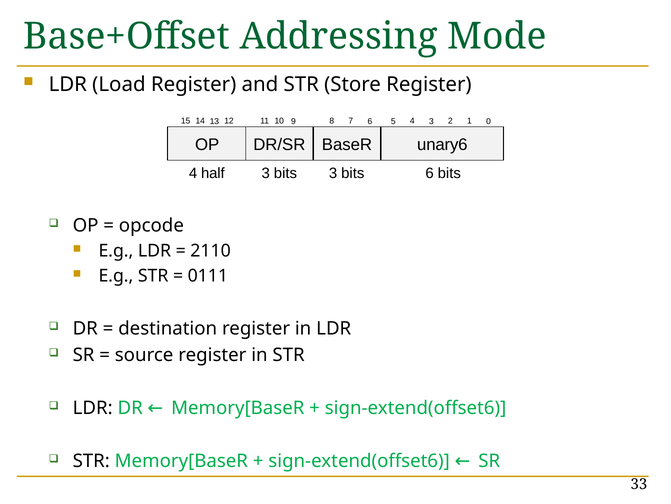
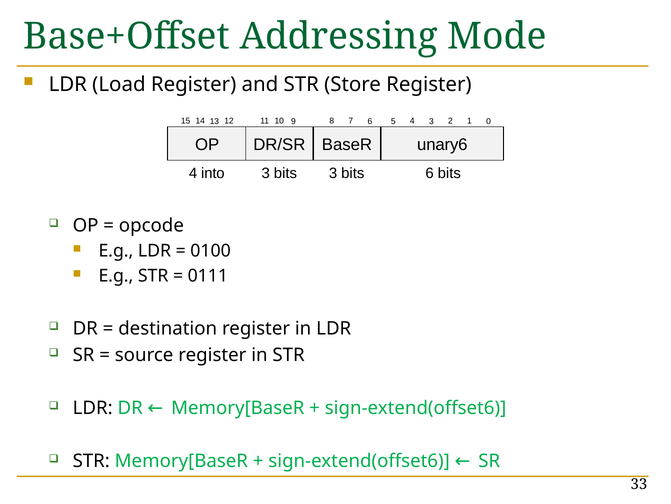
half: half -> into
2110: 2110 -> 0100
